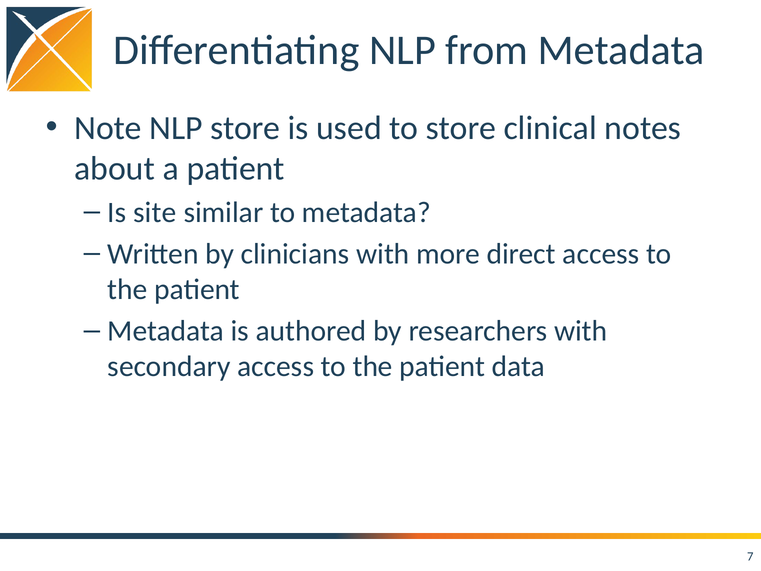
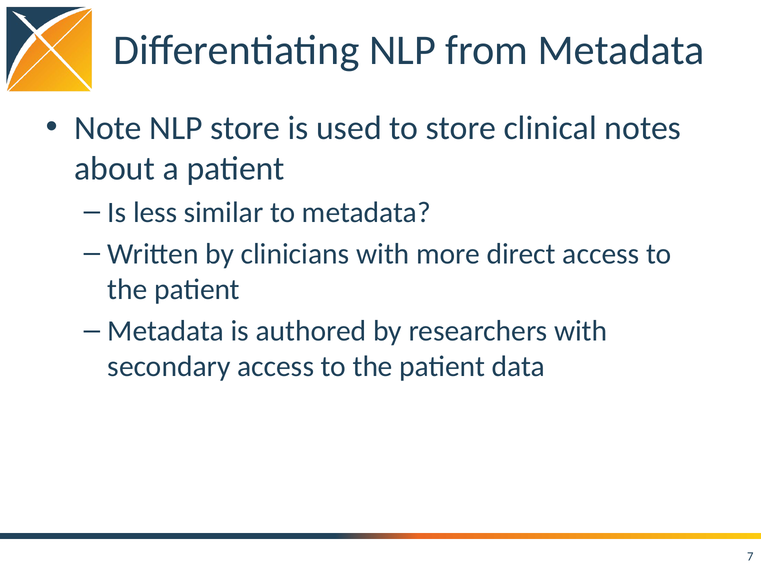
site: site -> less
